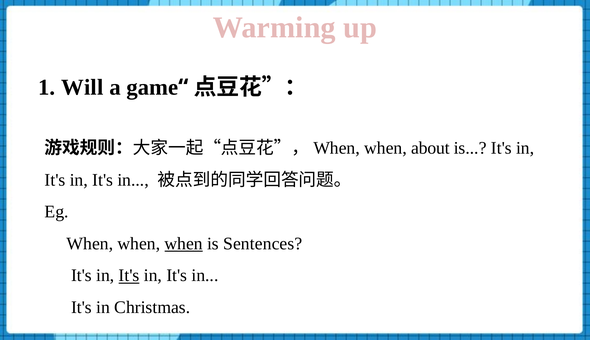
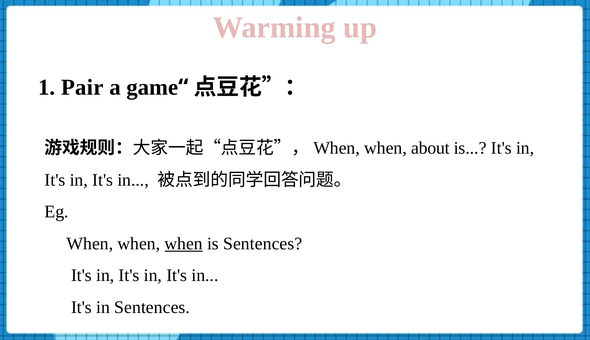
Will: Will -> Pair
It's at (129, 275) underline: present -> none
in Christmas: Christmas -> Sentences
